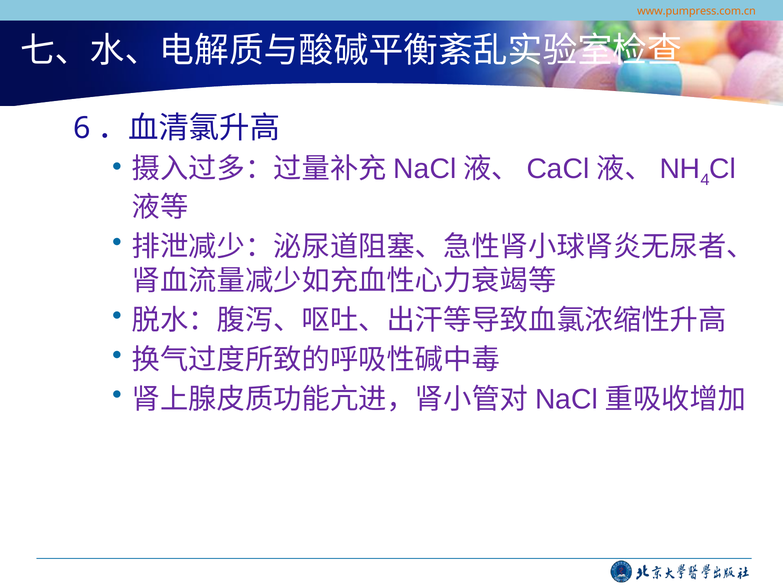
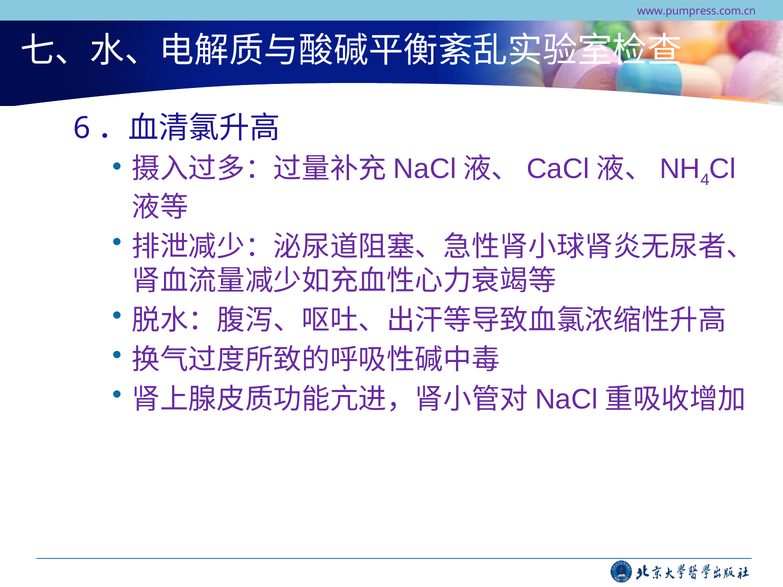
www.pumpress.com.cn colour: orange -> purple
